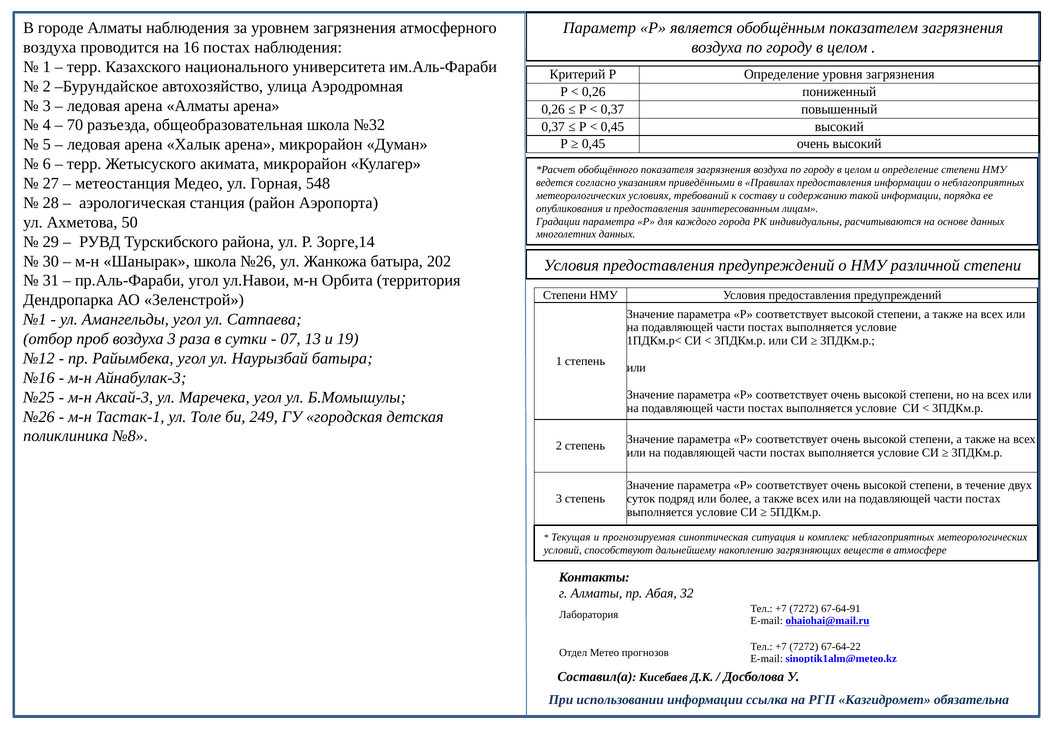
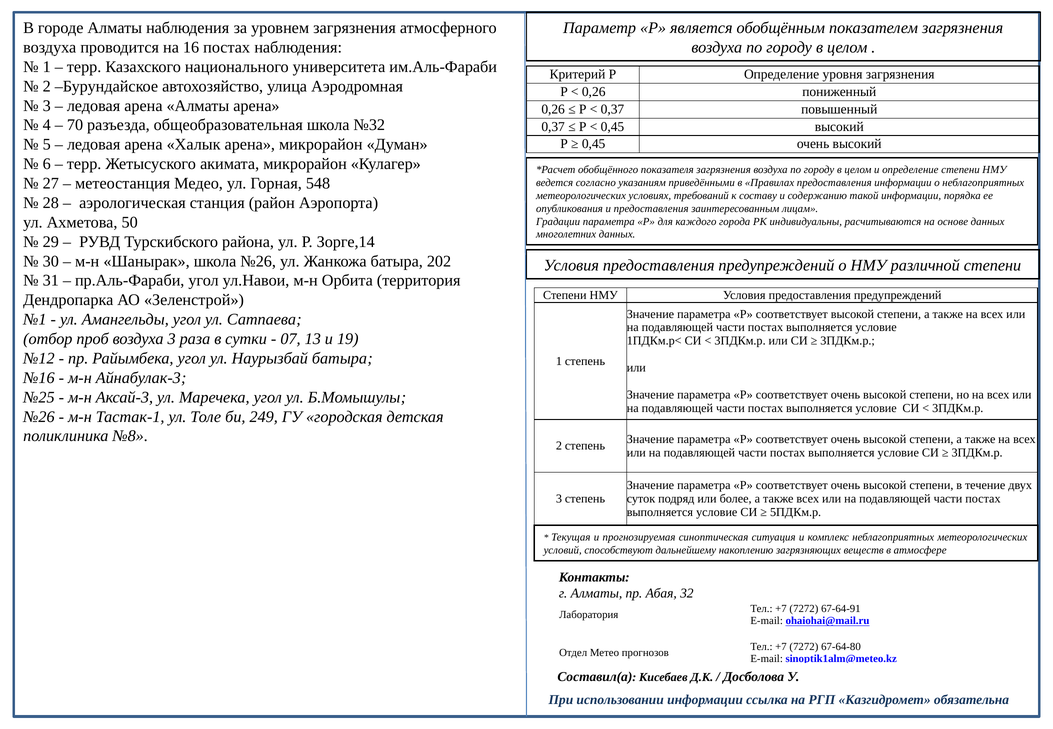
67-64-22: 67-64-22 -> 67-64-80
